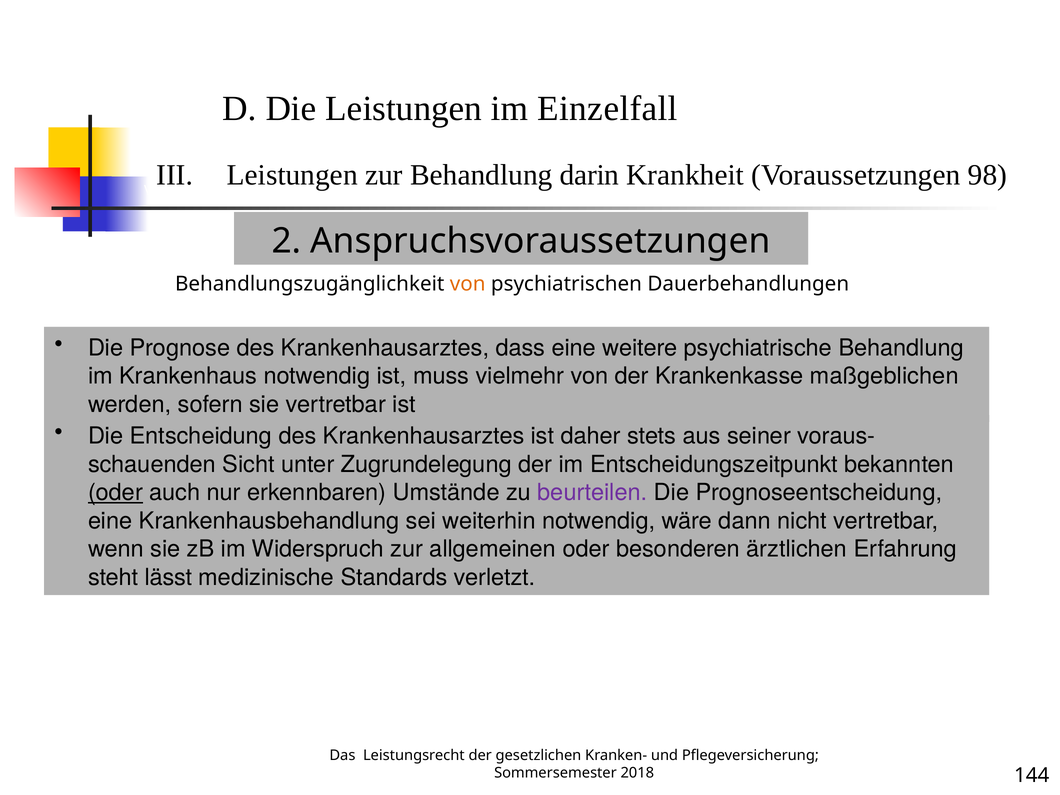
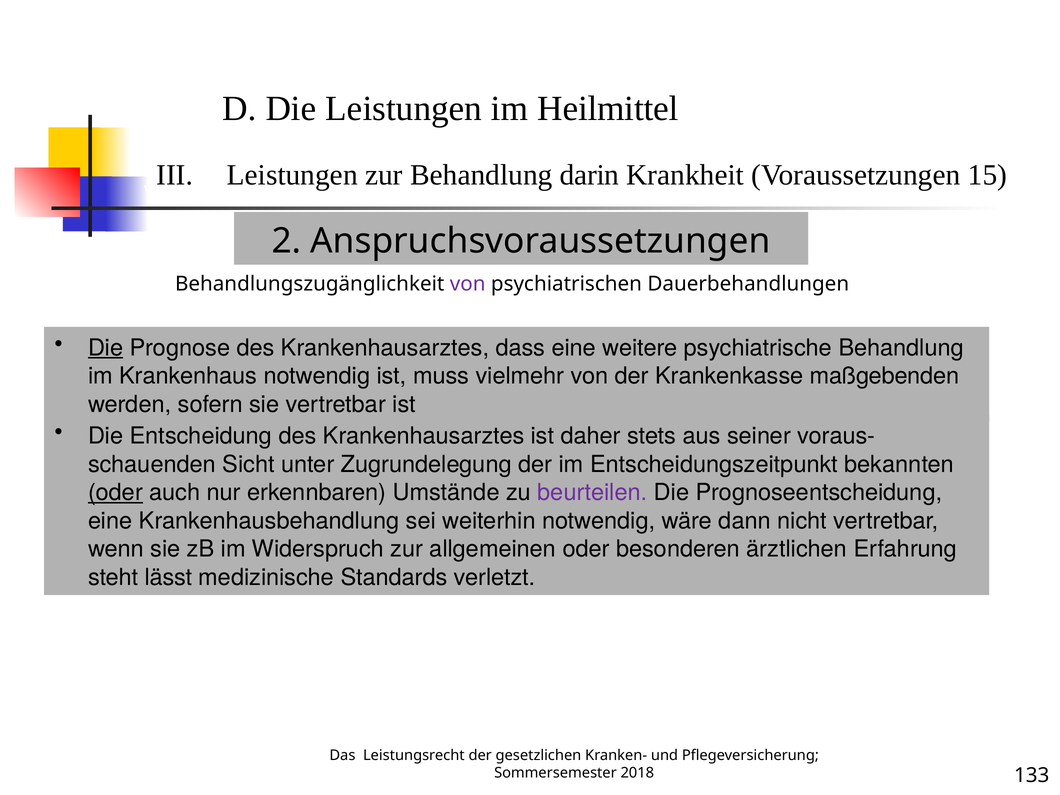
Einzelfall: Einzelfall -> Heilmittel
98: 98 -> 15
von at (468, 284) colour: orange -> purple
Die at (106, 348) underline: none -> present
maßgeblichen: maßgeblichen -> maßgebenden
144: 144 -> 133
